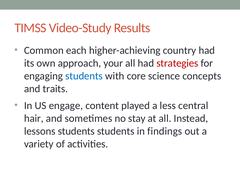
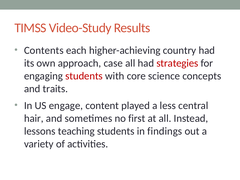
Common: Common -> Contents
your: your -> case
students at (84, 76) colour: blue -> red
stay: stay -> first
lessons students: students -> teaching
